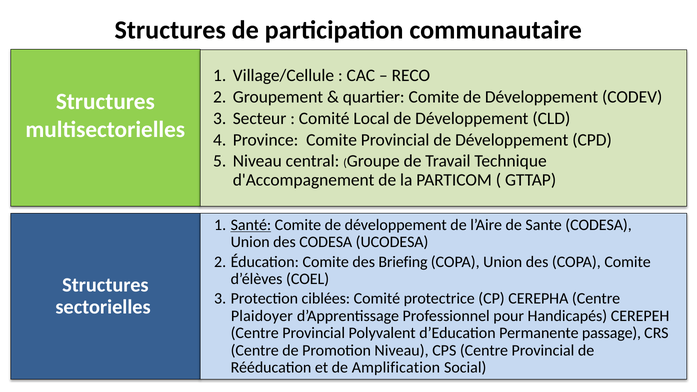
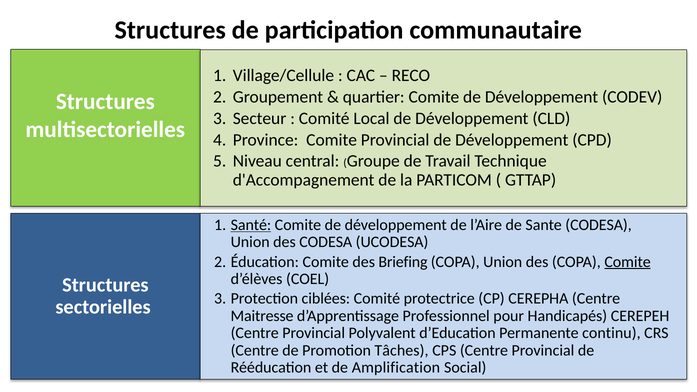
Comite at (628, 262) underline: none -> present
Plaidoyer: Plaidoyer -> Maitresse
passage: passage -> continu
Promotion Niveau: Niveau -> Tâches
